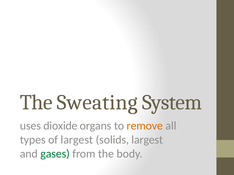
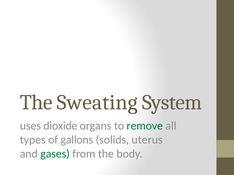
remove colour: orange -> green
of largest: largest -> gallons
solids largest: largest -> uterus
